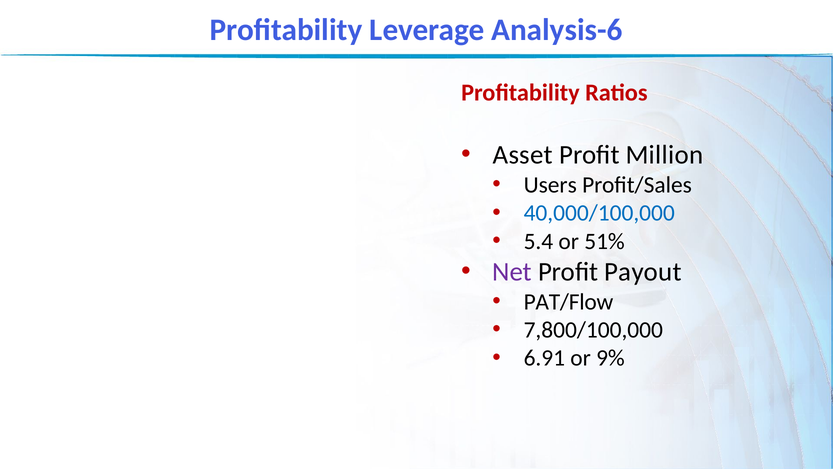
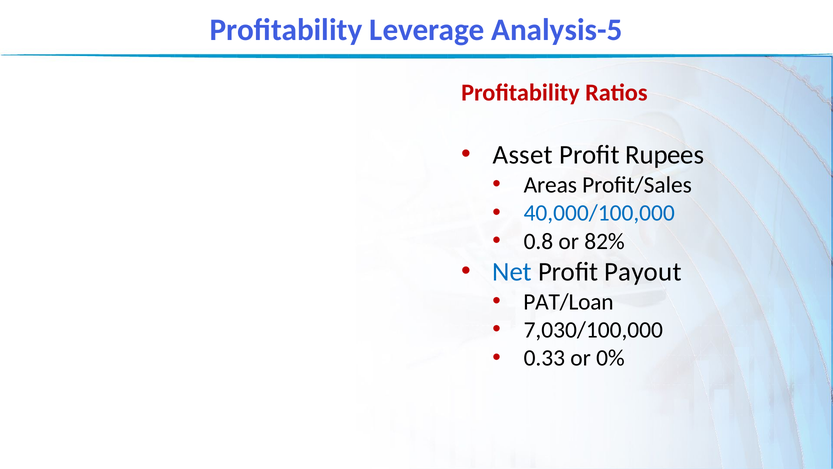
Analysis-6: Analysis-6 -> Analysis-5
Million: Million -> Rupees
Users: Users -> Areas
5.4: 5.4 -> 0.8
51%: 51% -> 82%
Net colour: purple -> blue
PAT/Flow: PAT/Flow -> PAT/Loan
7,800/100,000: 7,800/100,000 -> 7,030/100,000
6.91: 6.91 -> 0.33
9%: 9% -> 0%
